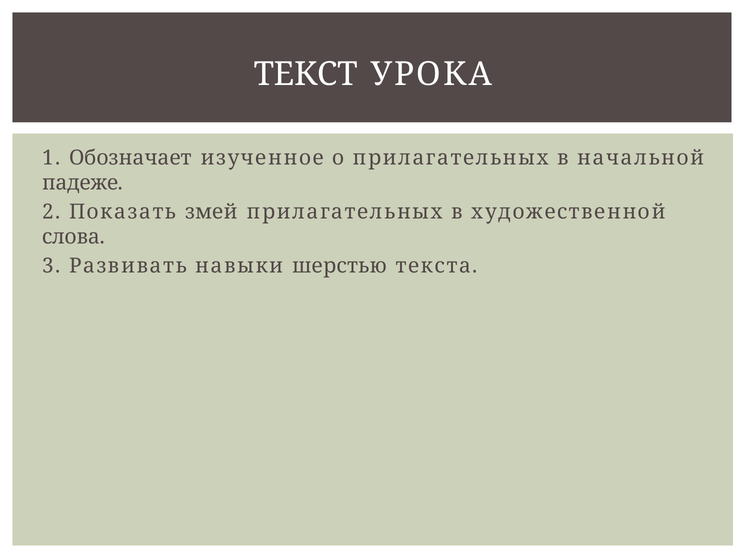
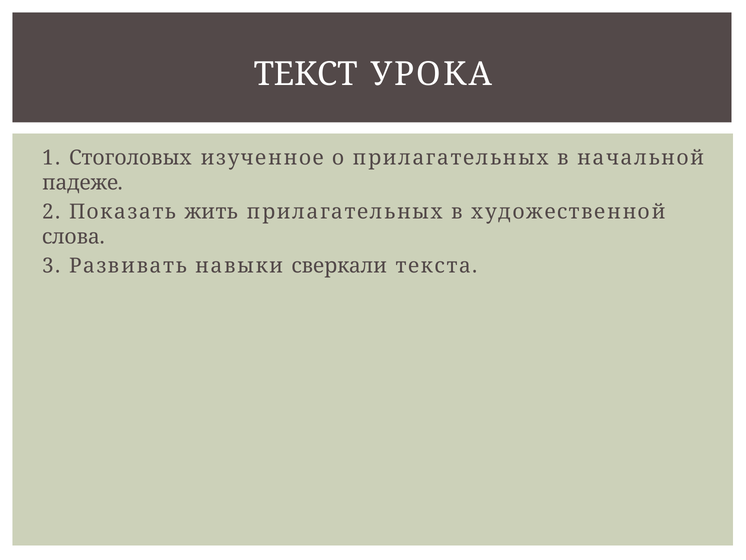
Обозначает: Обозначает -> Стоголовых
змей: змей -> жить
шерстью: шерстью -> сверкали
